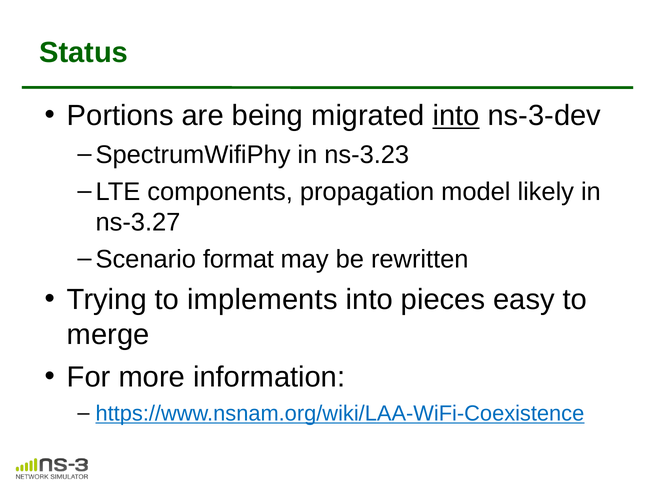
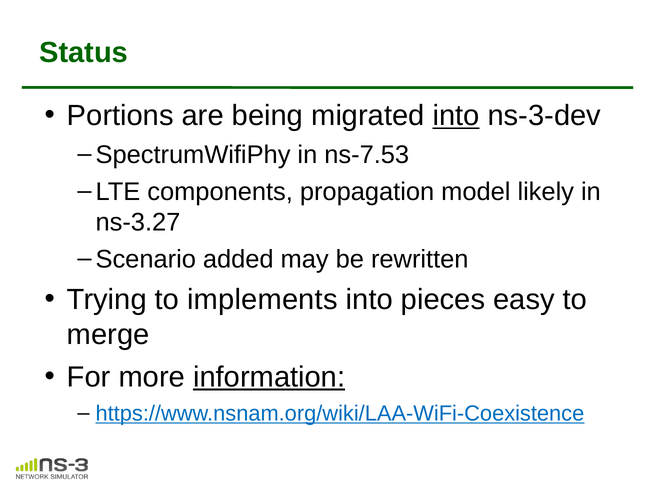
ns-3.23: ns-3.23 -> ns-7.53
format: format -> added
information underline: none -> present
